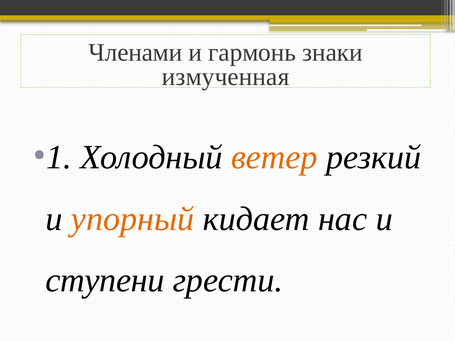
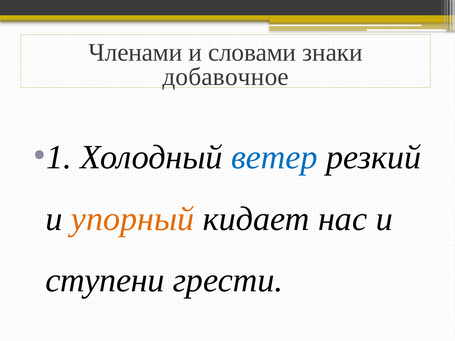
гармонь: гармонь -> словами
измученная: измученная -> добавочное
ветер colour: orange -> blue
